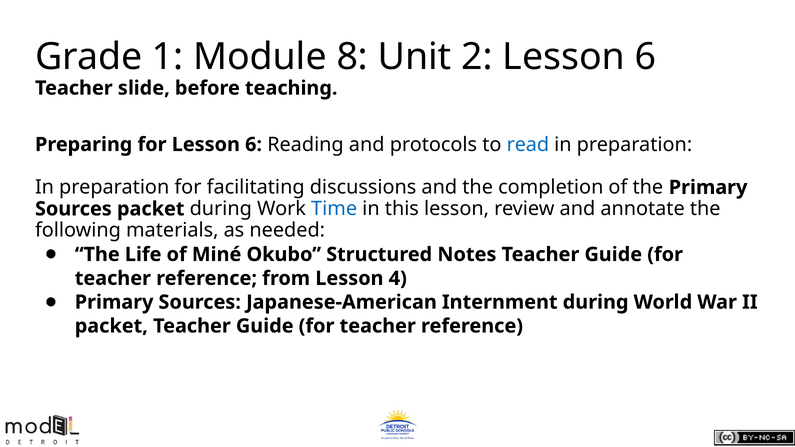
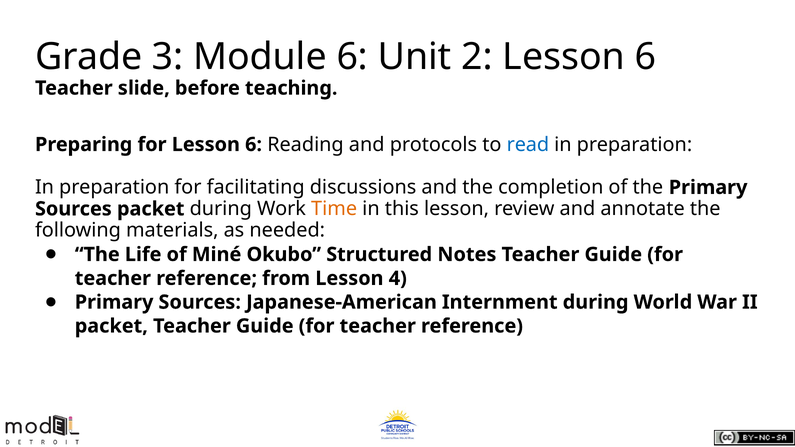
1: 1 -> 3
Module 8: 8 -> 6
Time colour: blue -> orange
